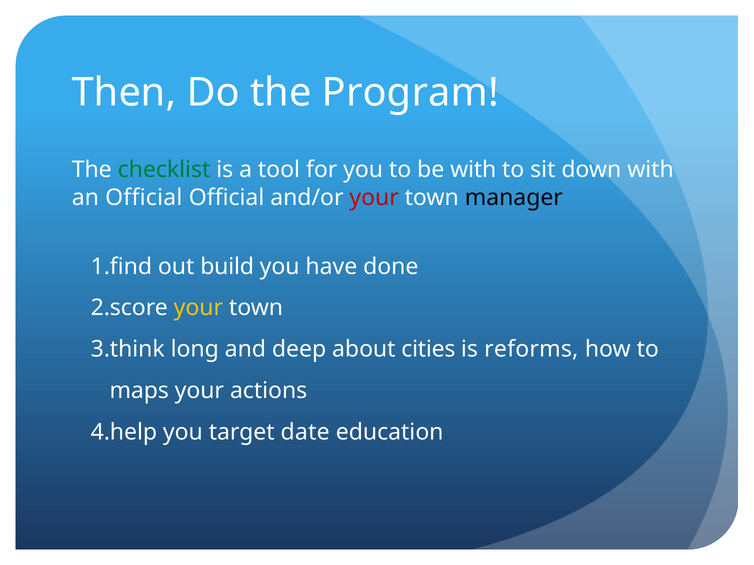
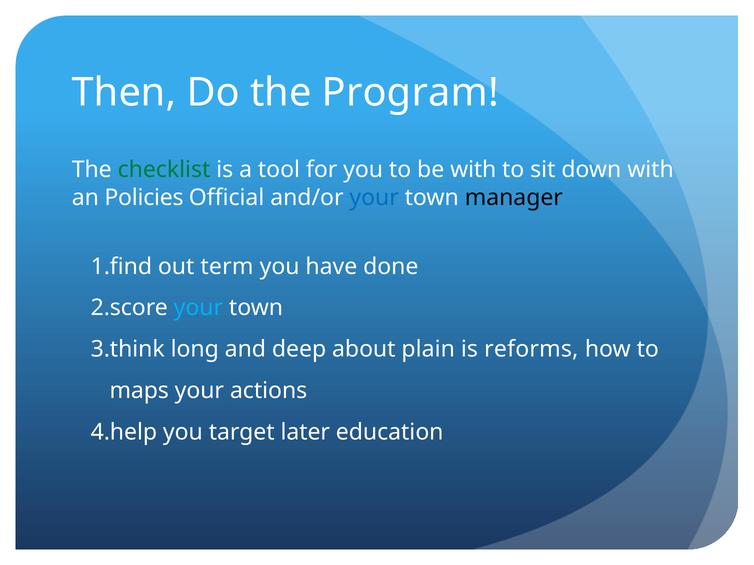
an Official: Official -> Policies
your at (374, 198) colour: red -> blue
build: build -> term
your at (198, 308) colour: yellow -> light blue
cities: cities -> plain
date: date -> later
